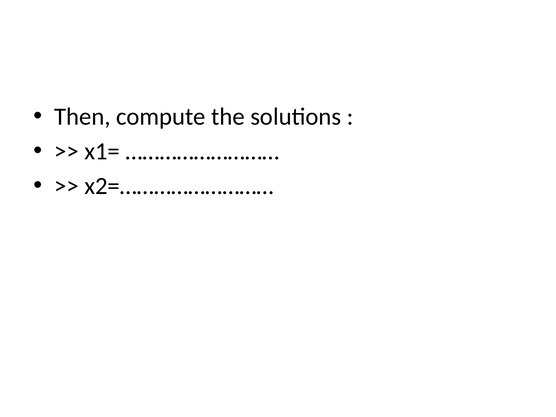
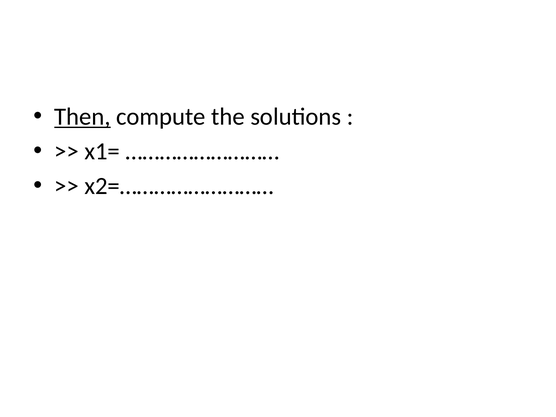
Then underline: none -> present
